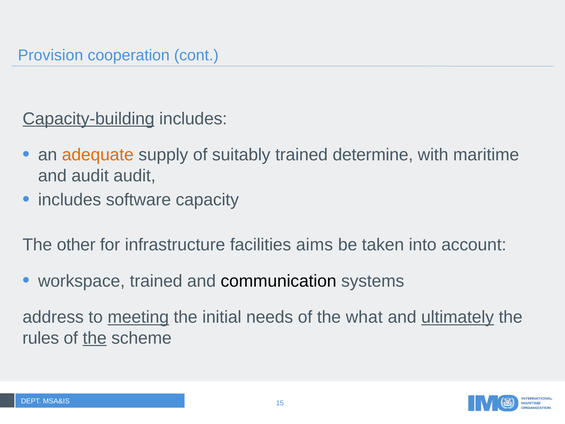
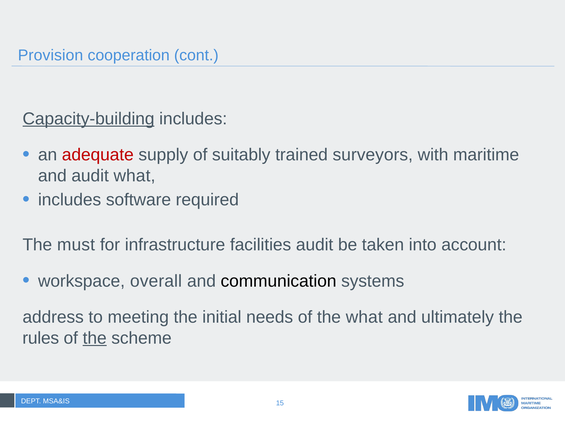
adequate colour: orange -> red
determine: determine -> surveyors
audit audit: audit -> what
capacity: capacity -> required
other: other -> must
facilities aims: aims -> audit
workspace trained: trained -> overall
meeting underline: present -> none
ultimately underline: present -> none
